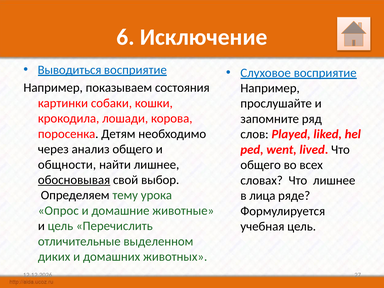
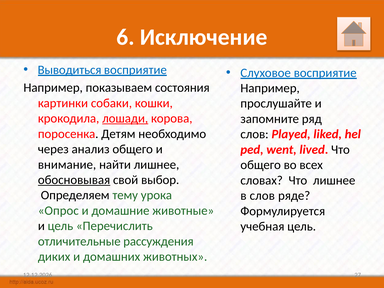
лошади underline: none -> present
общности: общности -> внимание
в лица: лица -> слов
выделенном: выделенном -> рассуждения
